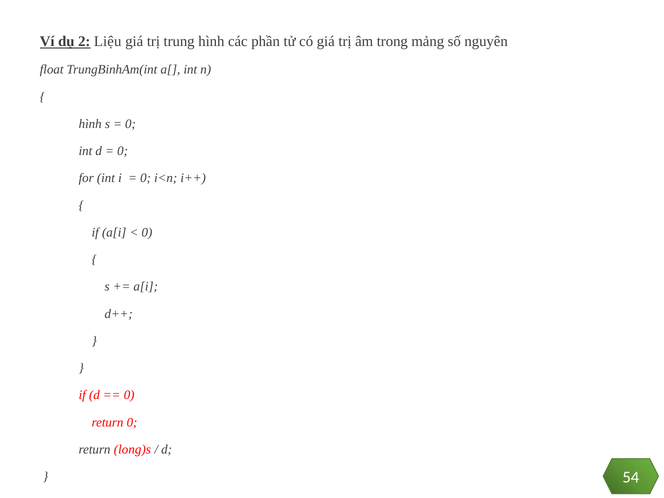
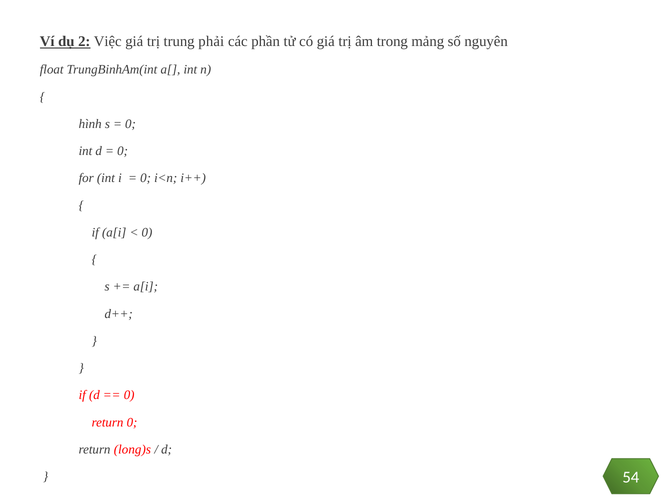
Liệu: Liệu -> Việc
trung hình: hình -> phải
